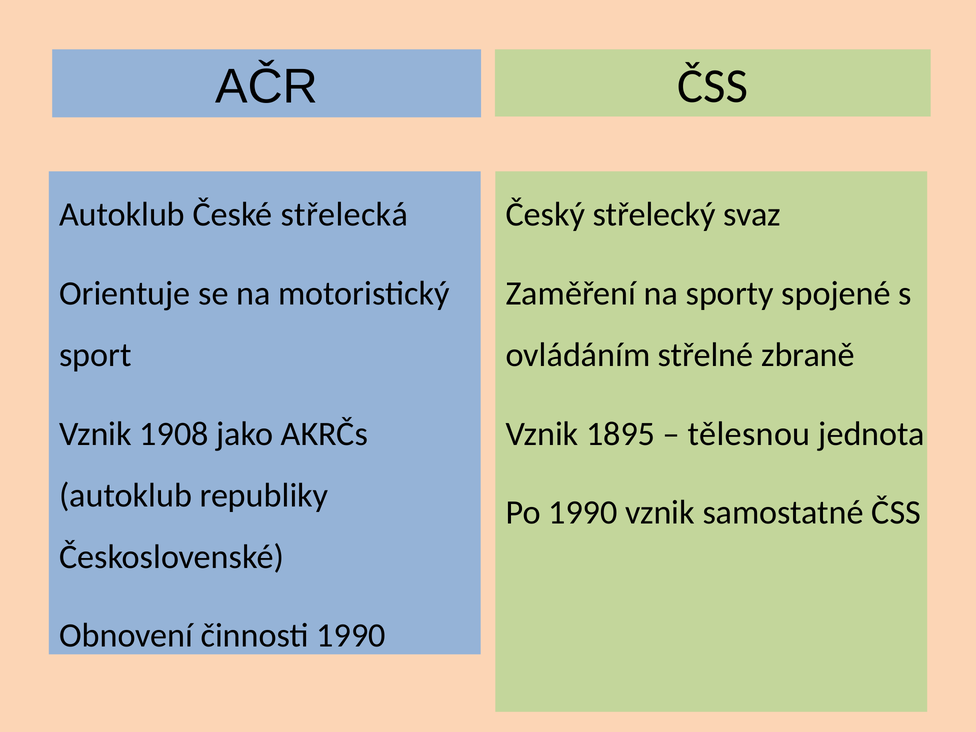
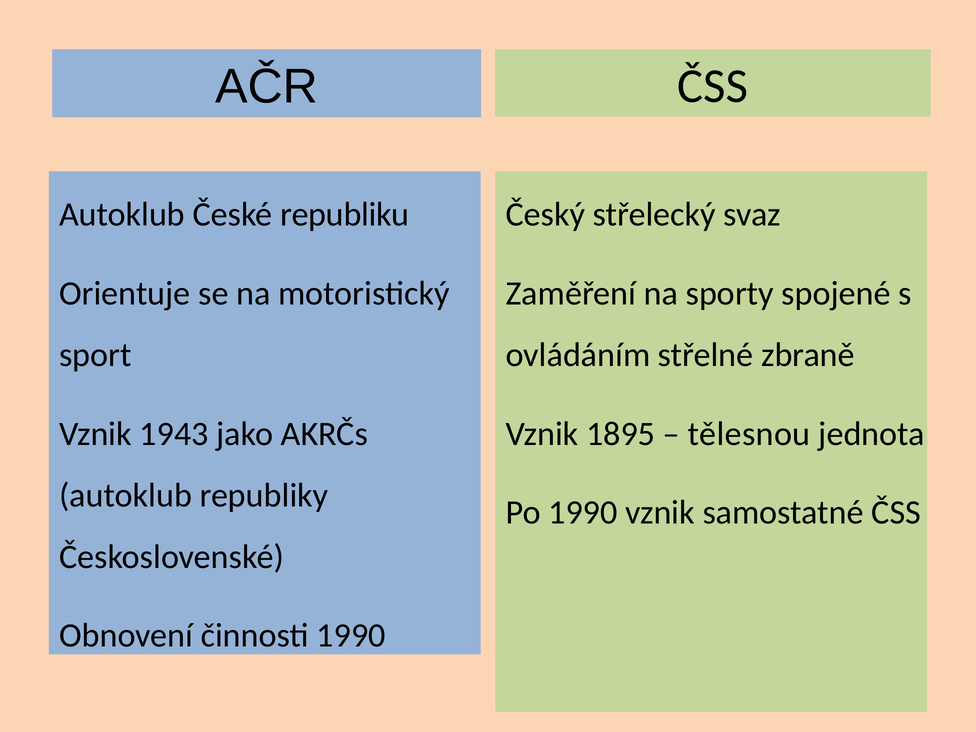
střelecká: střelecká -> republiku
1908: 1908 -> 1943
